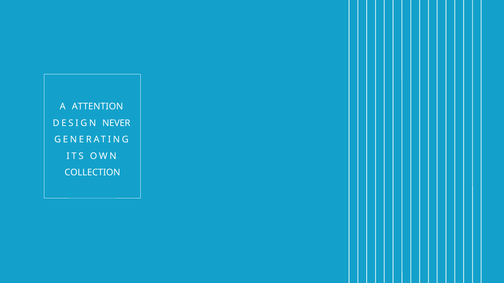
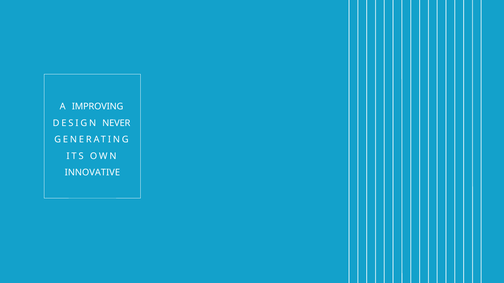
ATTENTION: ATTENTION -> IMPROVING
COLLECTION: COLLECTION -> INNOVATIVE
